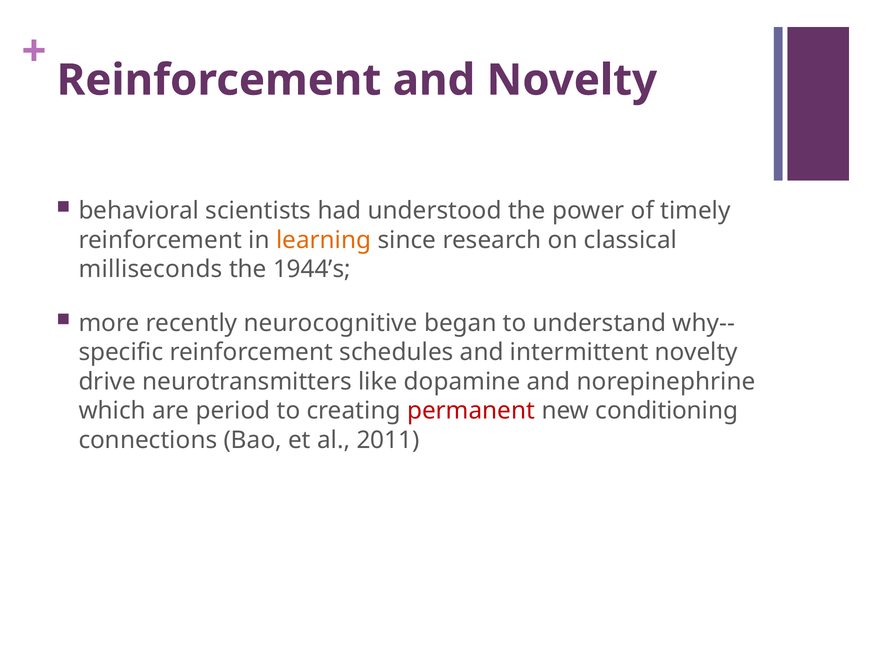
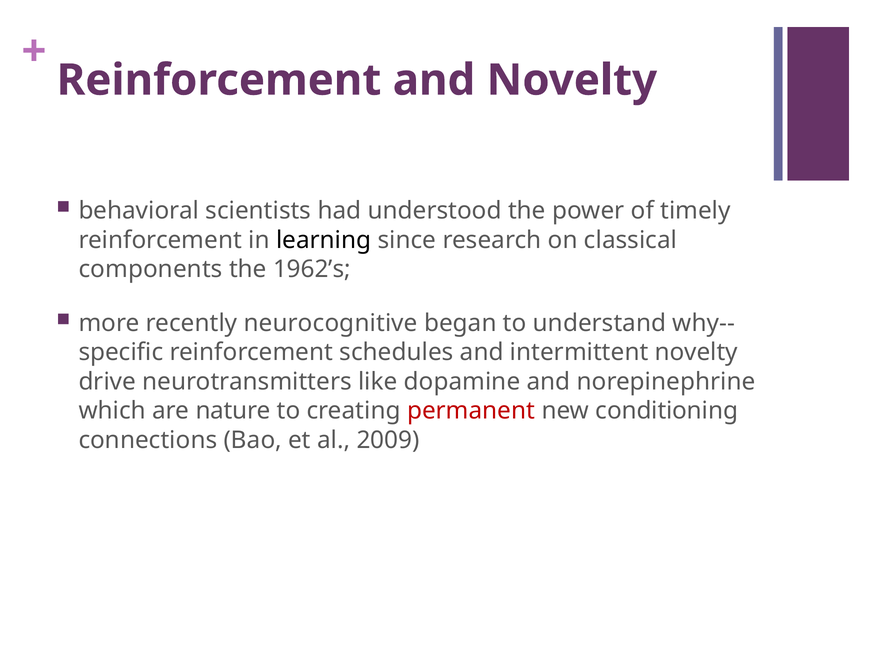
learning colour: orange -> black
milliseconds: milliseconds -> components
1944’s: 1944’s -> 1962’s
period: period -> nature
2011: 2011 -> 2009
